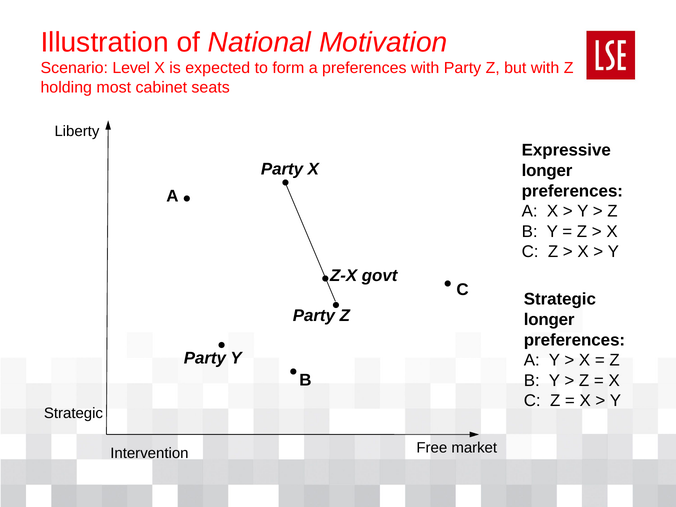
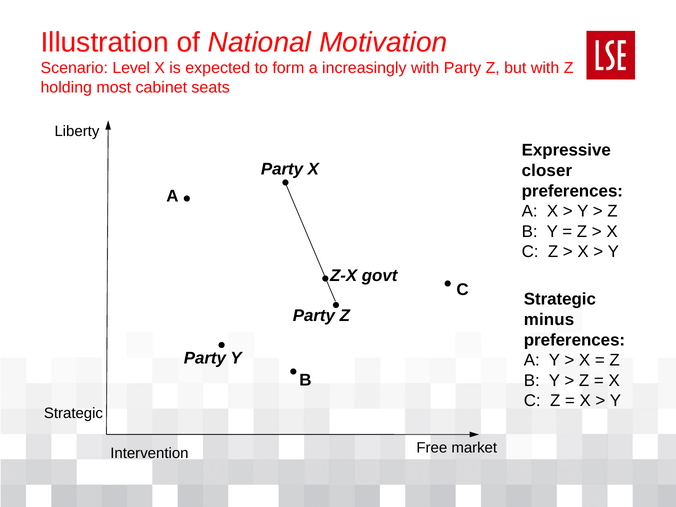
a preferences: preferences -> increasingly
longer at (547, 171): longer -> closer
longer at (549, 320): longer -> minus
